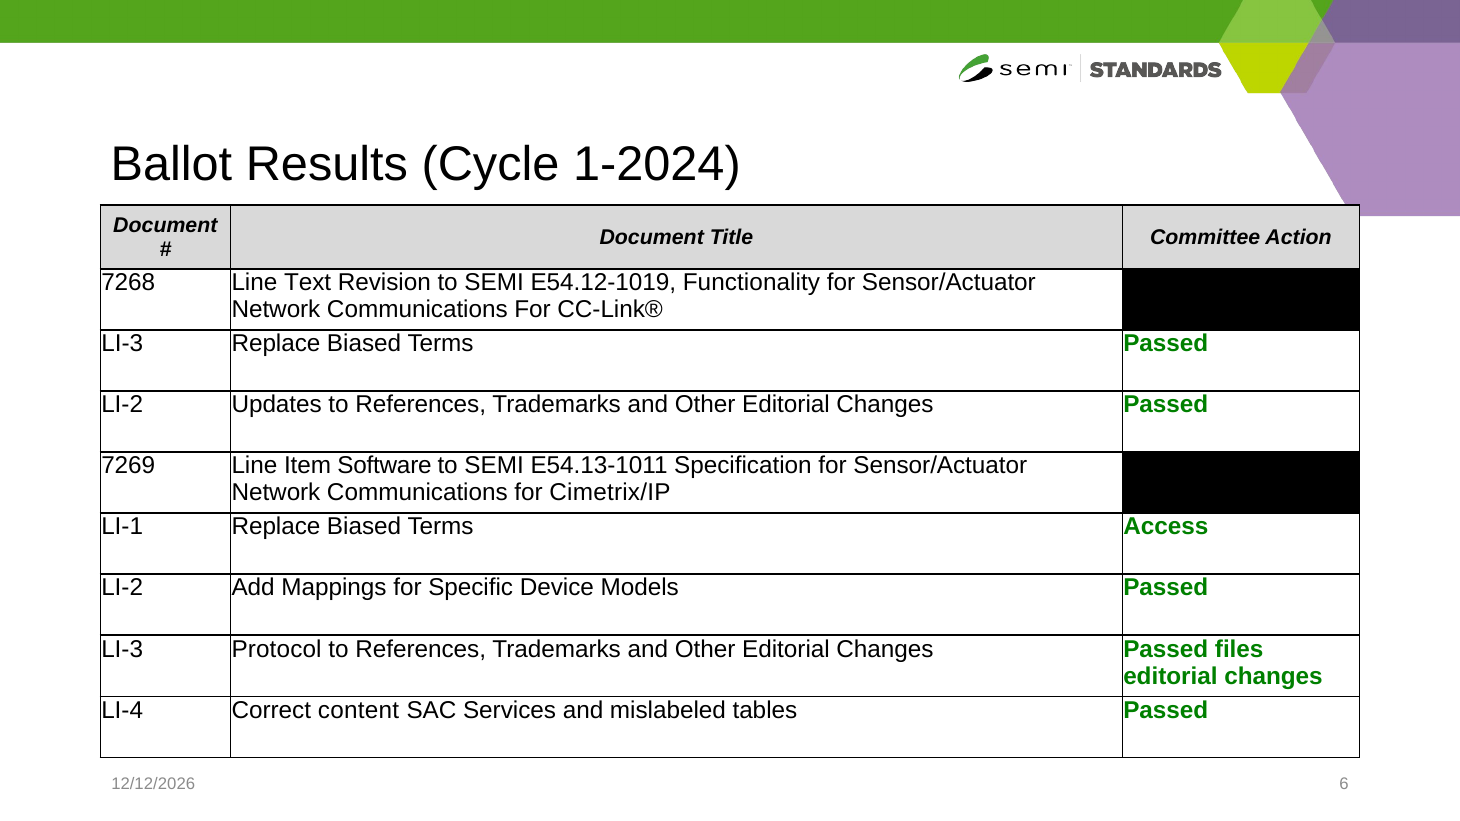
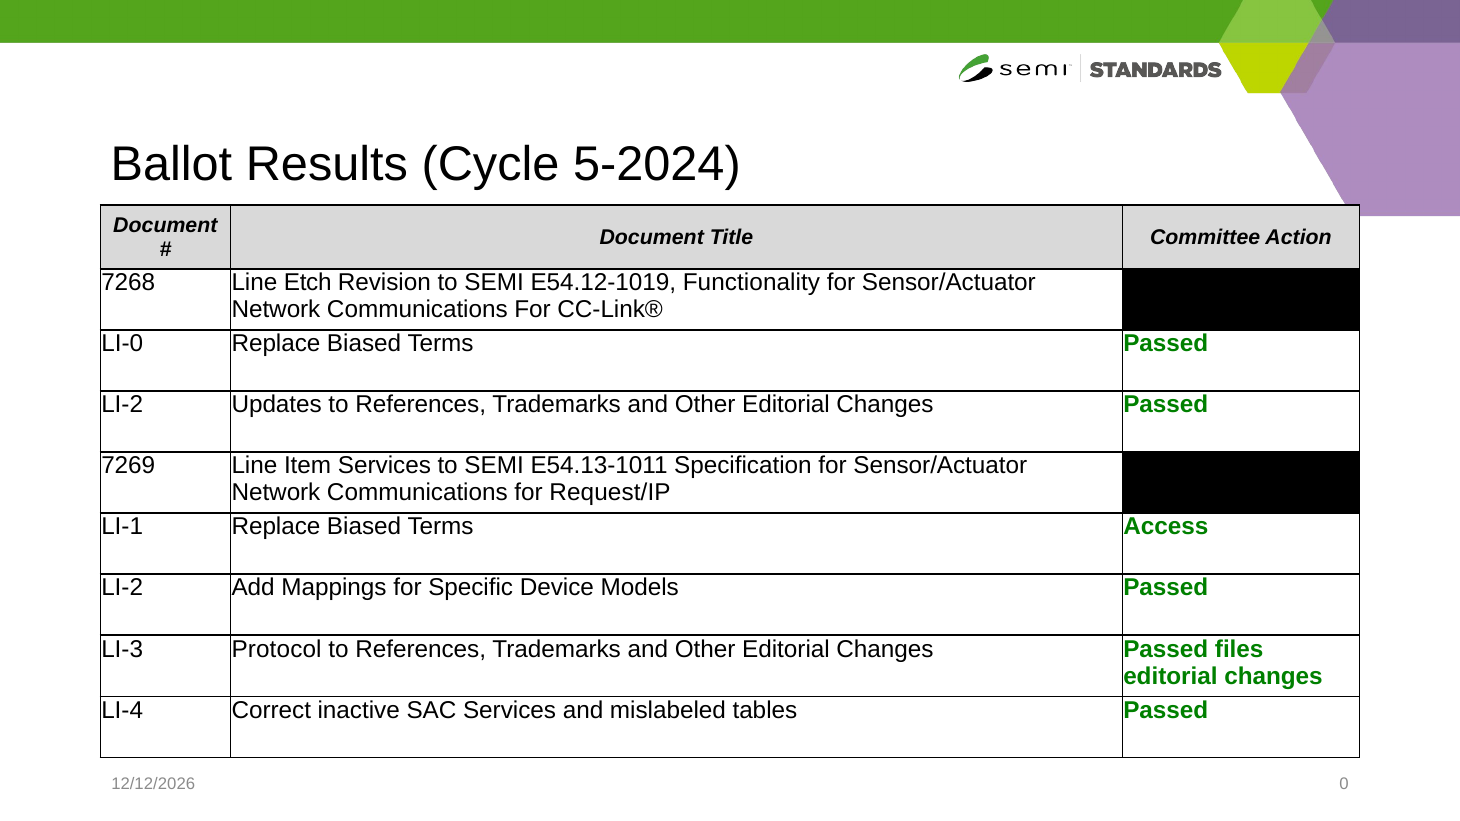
1-2024: 1-2024 -> 5-2024
Text: Text -> Etch
LI-3 at (122, 344): LI-3 -> LI-0
Item Software: Software -> Services
Cimetrix/IP: Cimetrix/IP -> Request/IP
content: content -> inactive
6: 6 -> 0
